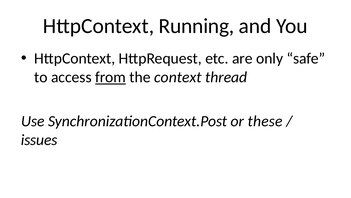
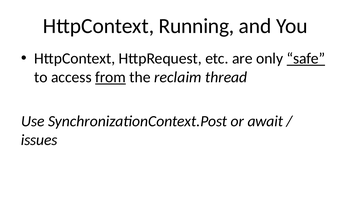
safe underline: none -> present
context: context -> reclaim
these: these -> await
